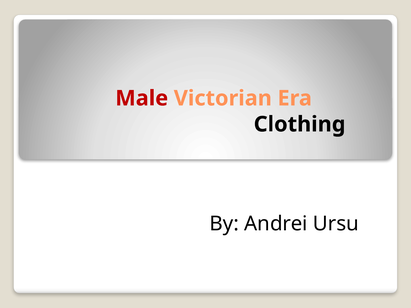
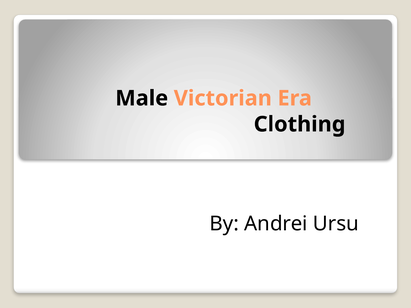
Male colour: red -> black
